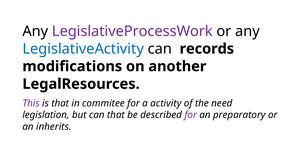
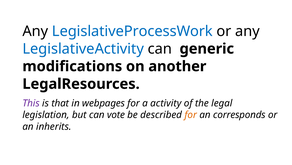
LegislativeProcessWork colour: purple -> blue
records: records -> generic
commitee: commitee -> webpages
need: need -> legal
can that: that -> vote
for at (191, 114) colour: purple -> orange
preparatory: preparatory -> corresponds
